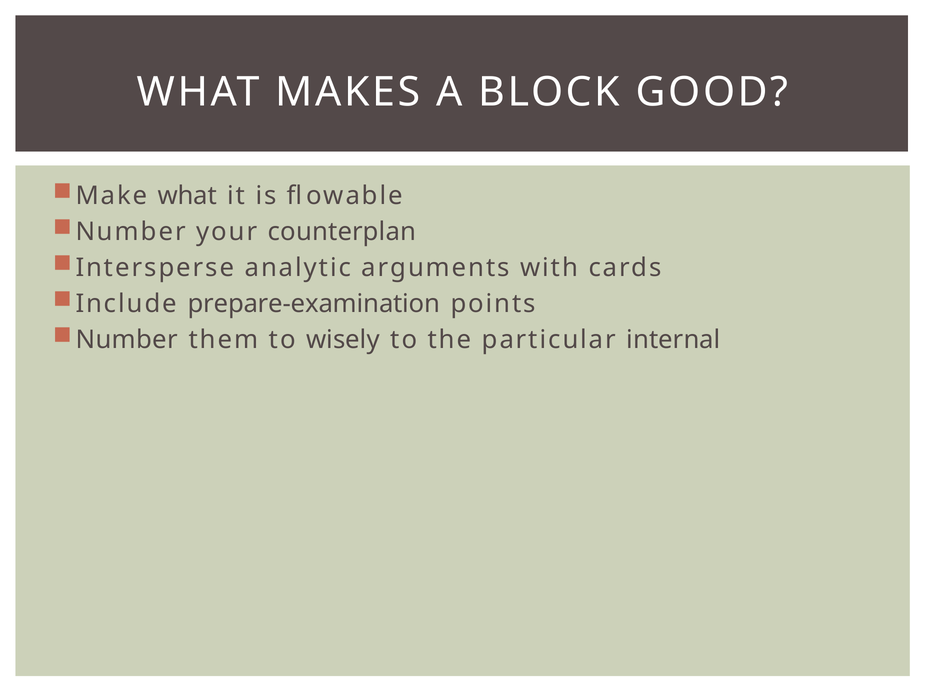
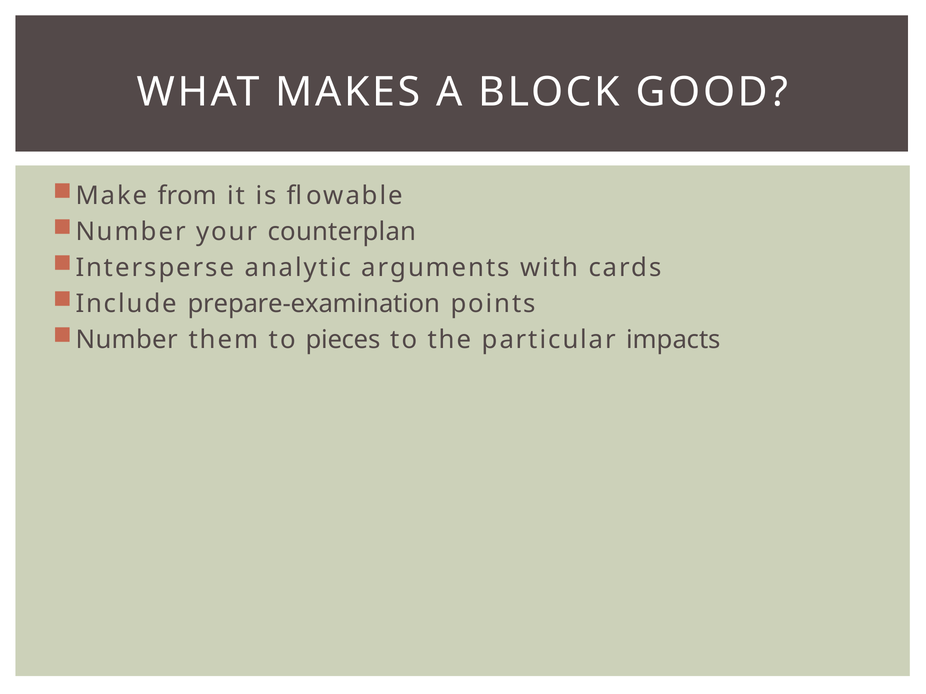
Make what: what -> from
wisely: wisely -> pieces
internal: internal -> impacts
